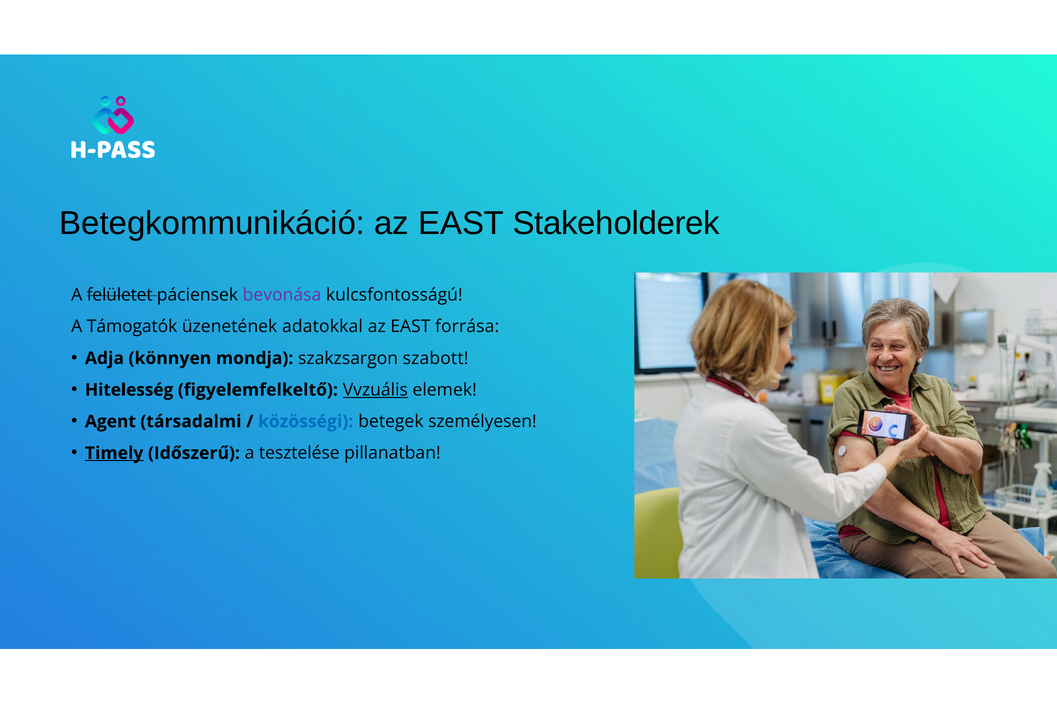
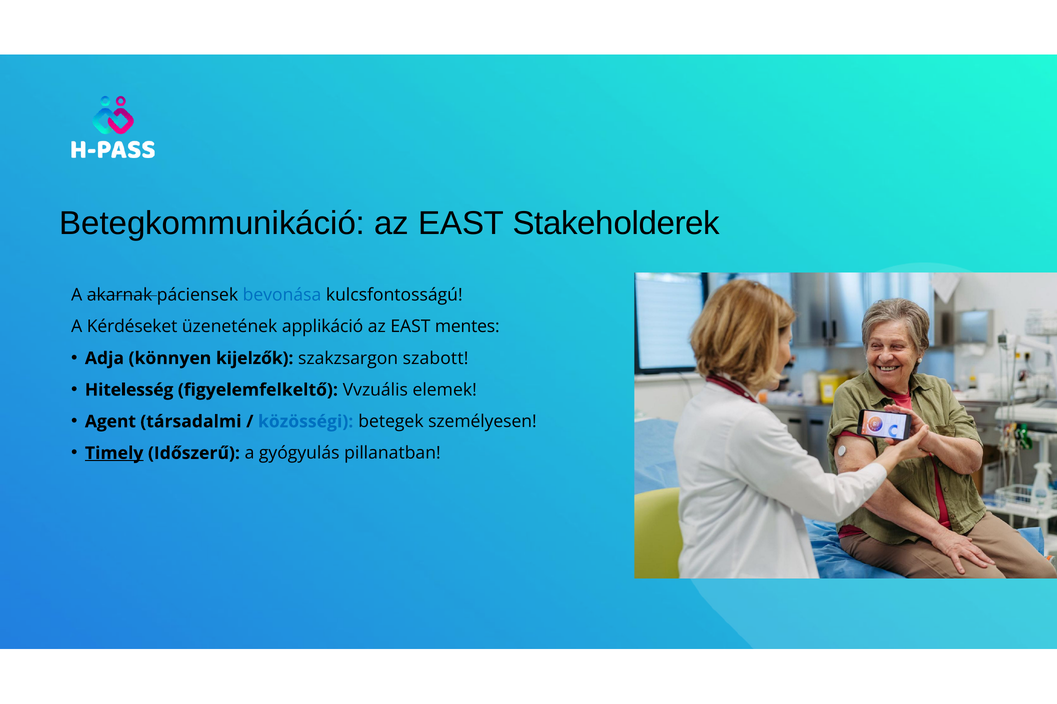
felületet: felületet -> akarnak
bevonása colour: purple -> blue
Támogatók: Támogatók -> Kérdéseket
adatokkal: adatokkal -> applikáció
forrása: forrása -> mentes
mondja: mondja -> kijelzők
Vvzuális underline: present -> none
tesztelése: tesztelése -> gyógyulás
